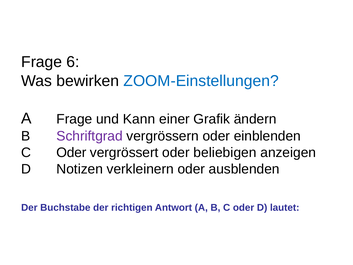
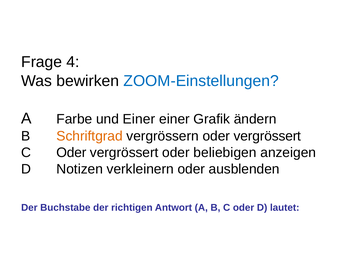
6: 6 -> 4
A Frage: Frage -> Farbe
und Kann: Kann -> Einer
Schriftgrad colour: purple -> orange
vergrössern oder einblenden: einblenden -> vergrössert
